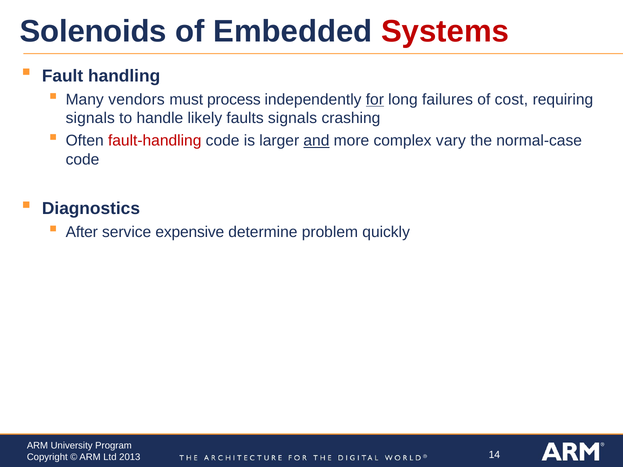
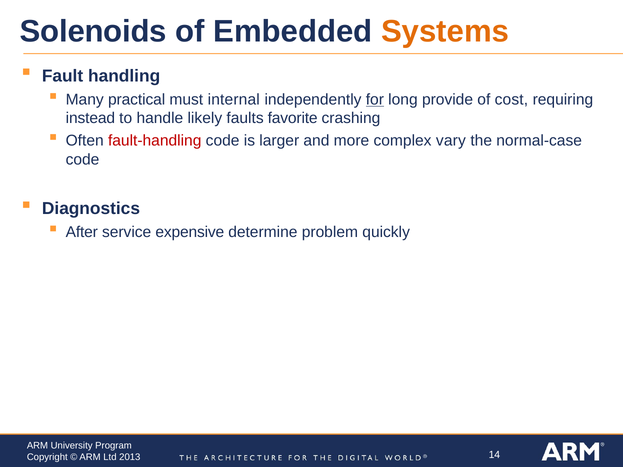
Systems colour: red -> orange
vendors: vendors -> practical
process: process -> internal
failures: failures -> provide
signals at (90, 118): signals -> instead
faults signals: signals -> favorite
and underline: present -> none
